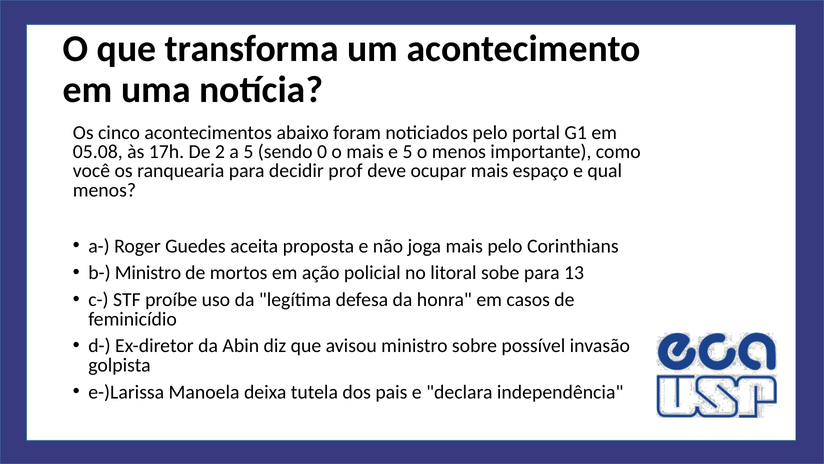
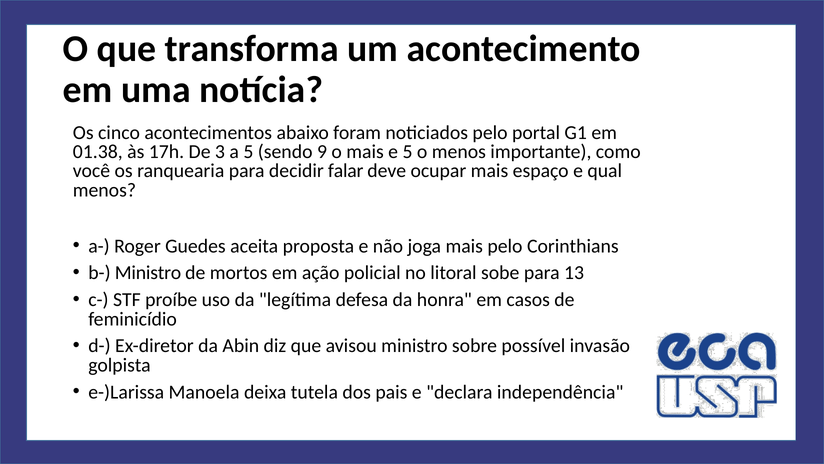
05.08: 05.08 -> 01.38
2: 2 -> 3
0: 0 -> 9
prof: prof -> falar
